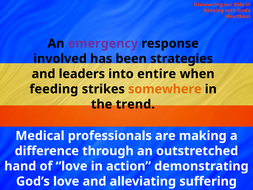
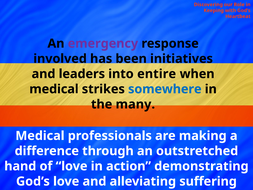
strategies: strategies -> initiatives
feeding at (54, 89): feeding -> medical
somewhere colour: orange -> blue
trend: trend -> many
